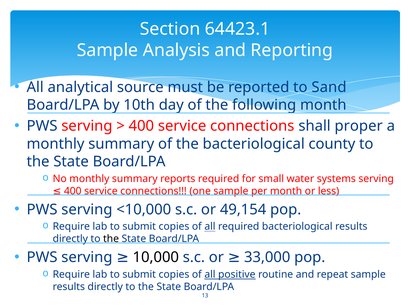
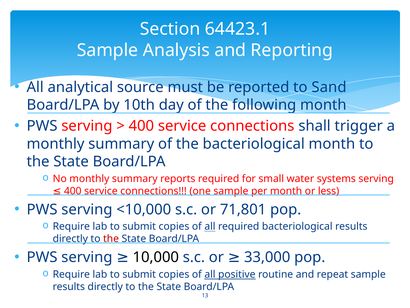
proper: proper -> trigger
bacteriological county: county -> month
49,154: 49,154 -> 71,801
the at (111, 238) colour: black -> red
